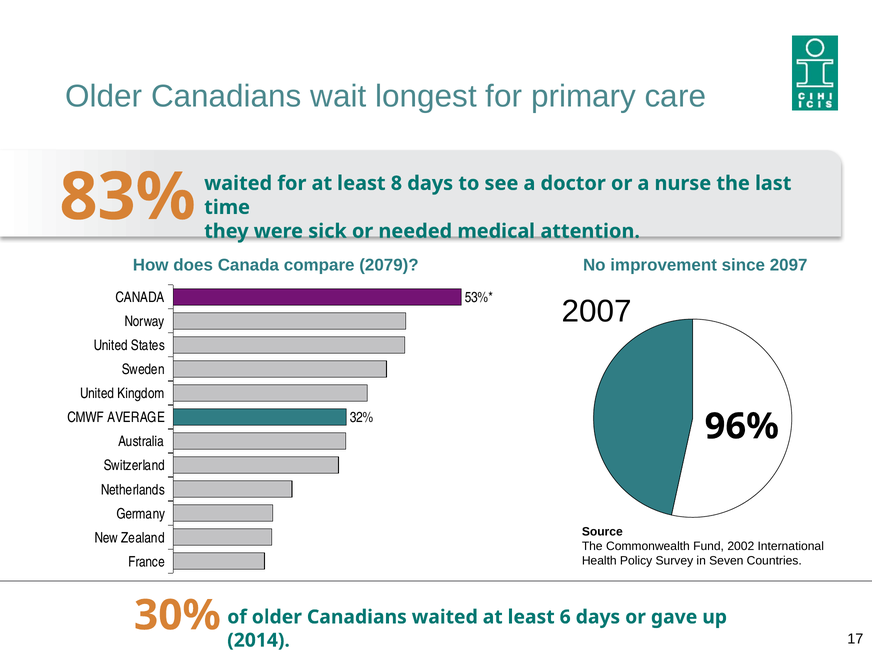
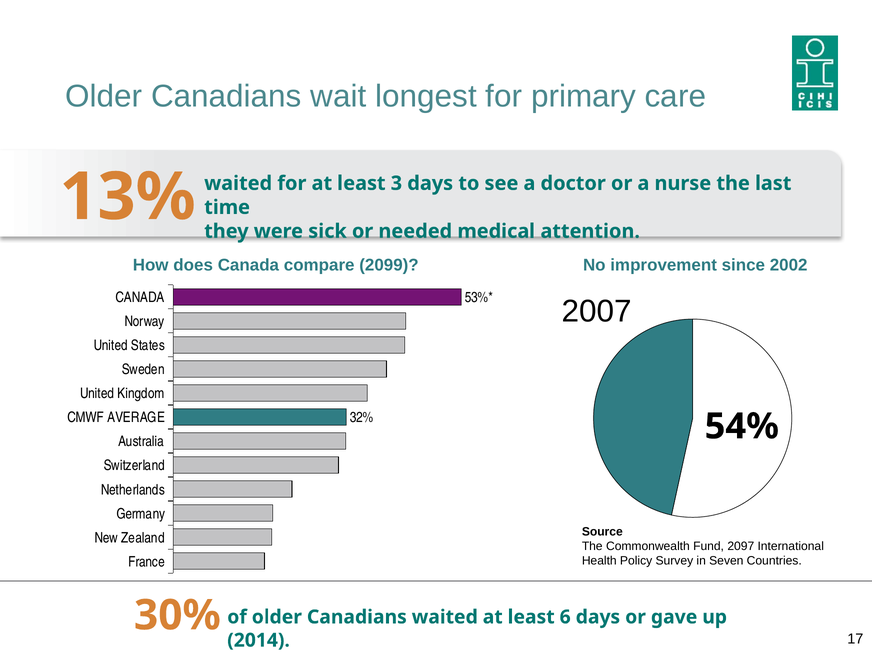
8: 8 -> 3
83%: 83% -> 13%
2079: 2079 -> 2099
2097: 2097 -> 2002
96%: 96% -> 54%
2002: 2002 -> 2097
